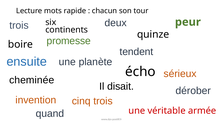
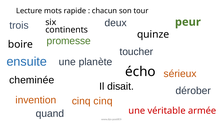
tendent: tendent -> toucher
cinq trois: trois -> cinq
